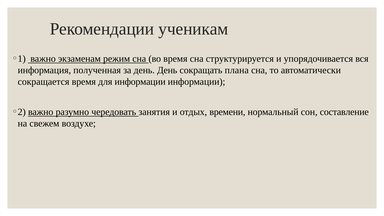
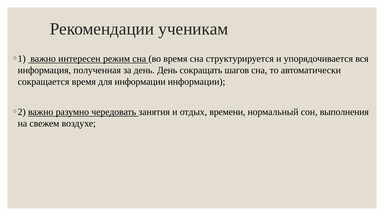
экзаменам: экзаменам -> интересен
плана: плана -> шагов
составление: составление -> выполнения
